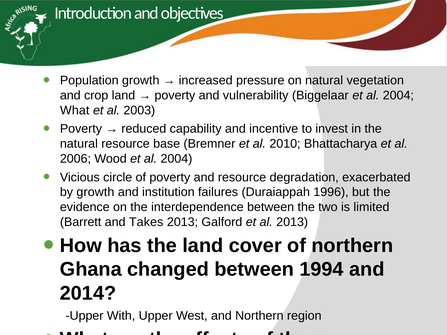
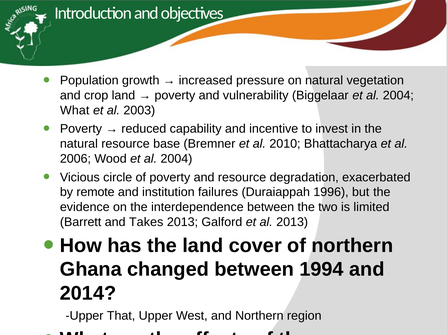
by growth: growth -> remote
With: With -> That
